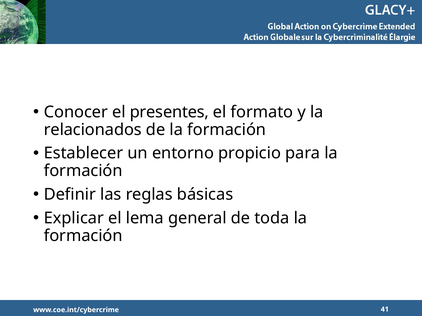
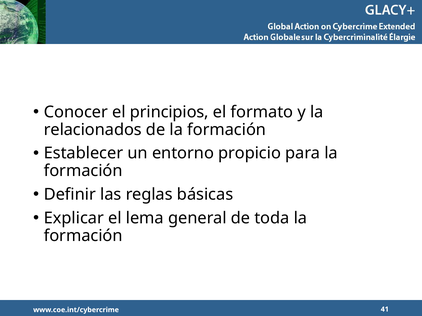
presentes: presentes -> principios
